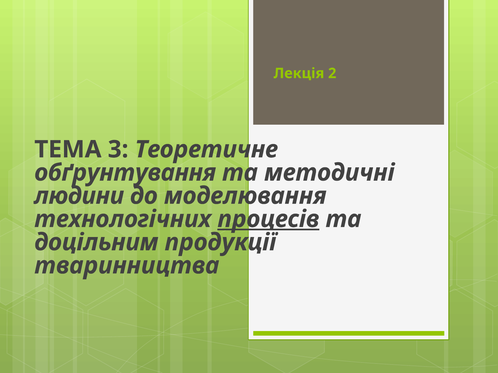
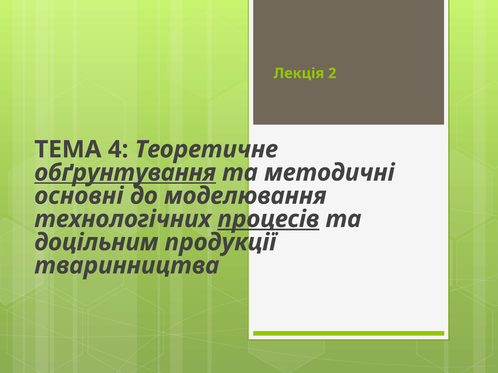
3: 3 -> 4
обґрунтування underline: none -> present
людини: людини -> основні
